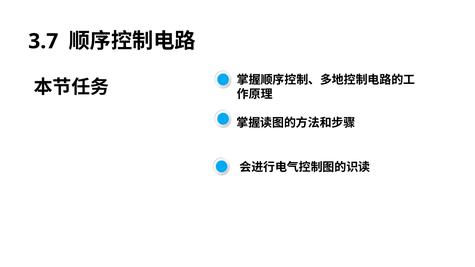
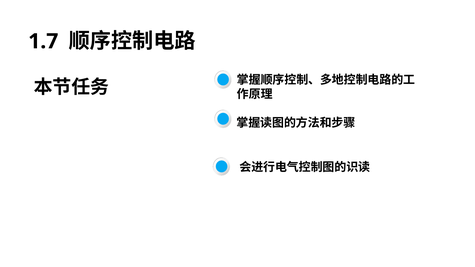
3.7: 3.7 -> 1.7
